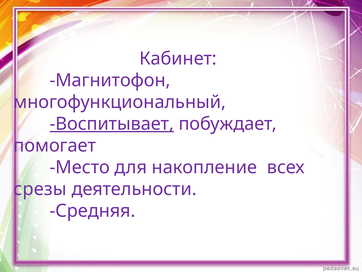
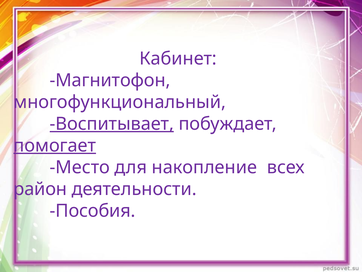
помогает underline: none -> present
срезы: срезы -> район
Средняя: Средняя -> Пособия
